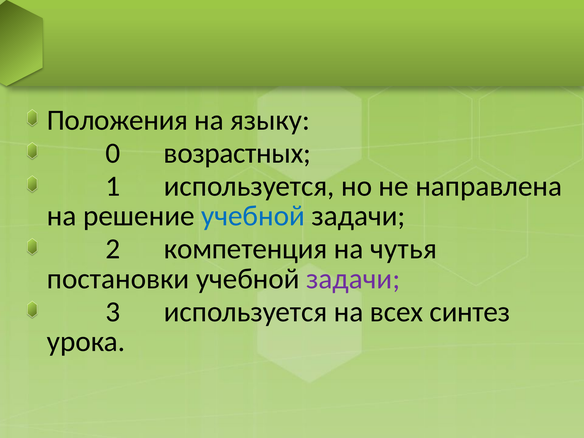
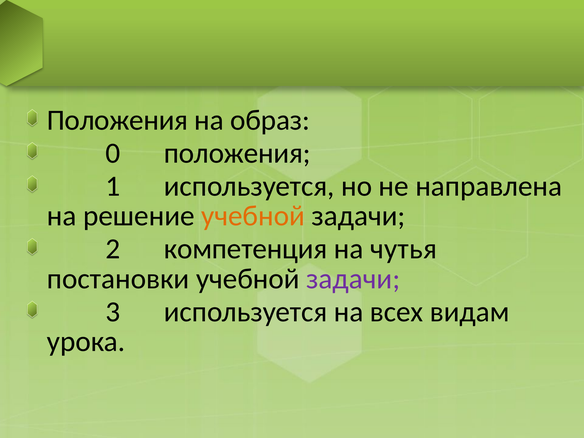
языку: языку -> образ
0 возрастных: возрастных -> положения
учебной at (253, 216) colour: blue -> orange
синтез: синтез -> видам
